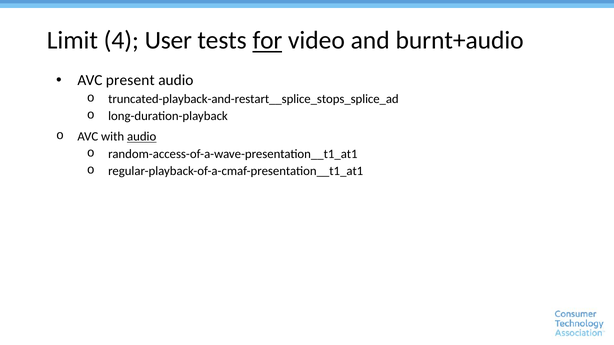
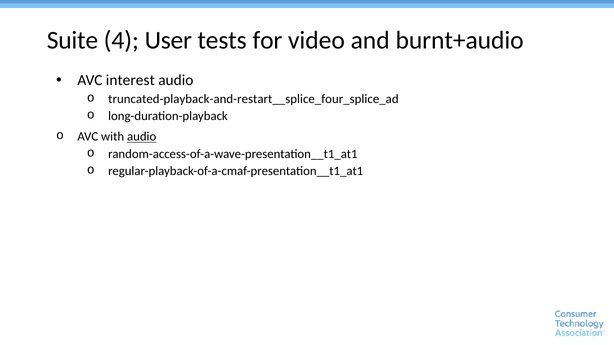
Limit: Limit -> Suite
for underline: present -> none
present: present -> interest
truncated-playback-and-restart__splice_stops_splice_ad: truncated-playback-and-restart__splice_stops_splice_ad -> truncated-playback-and-restart__splice_four_splice_ad
